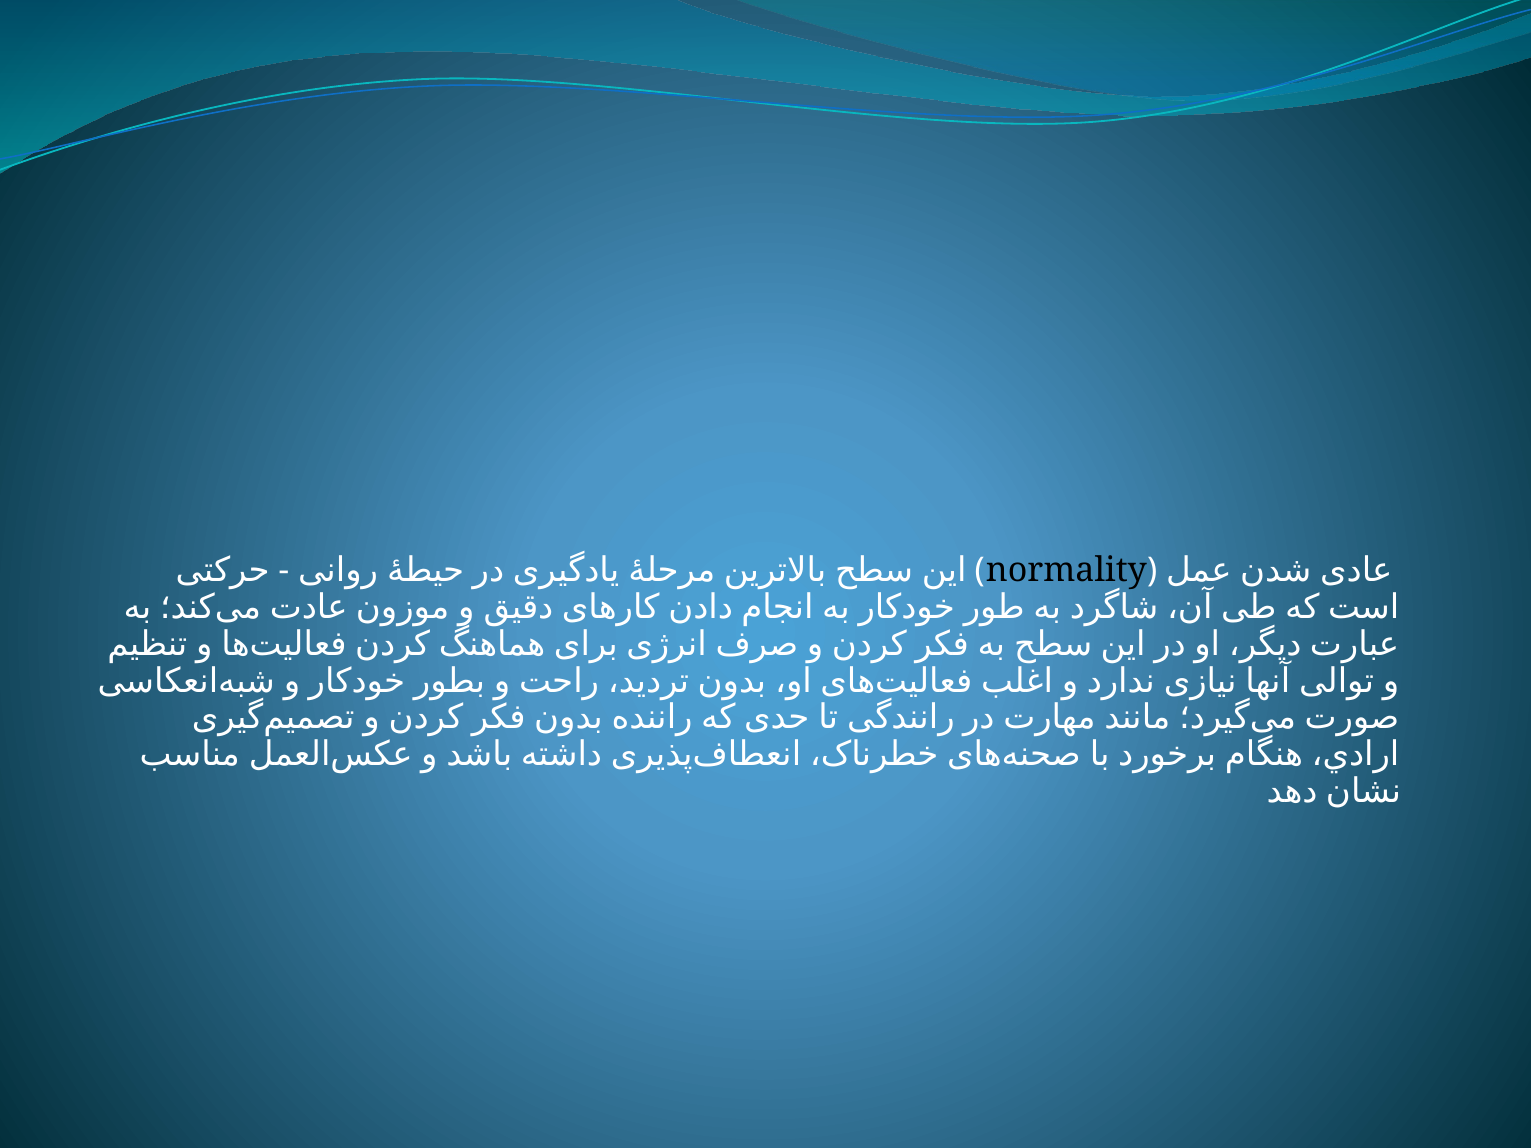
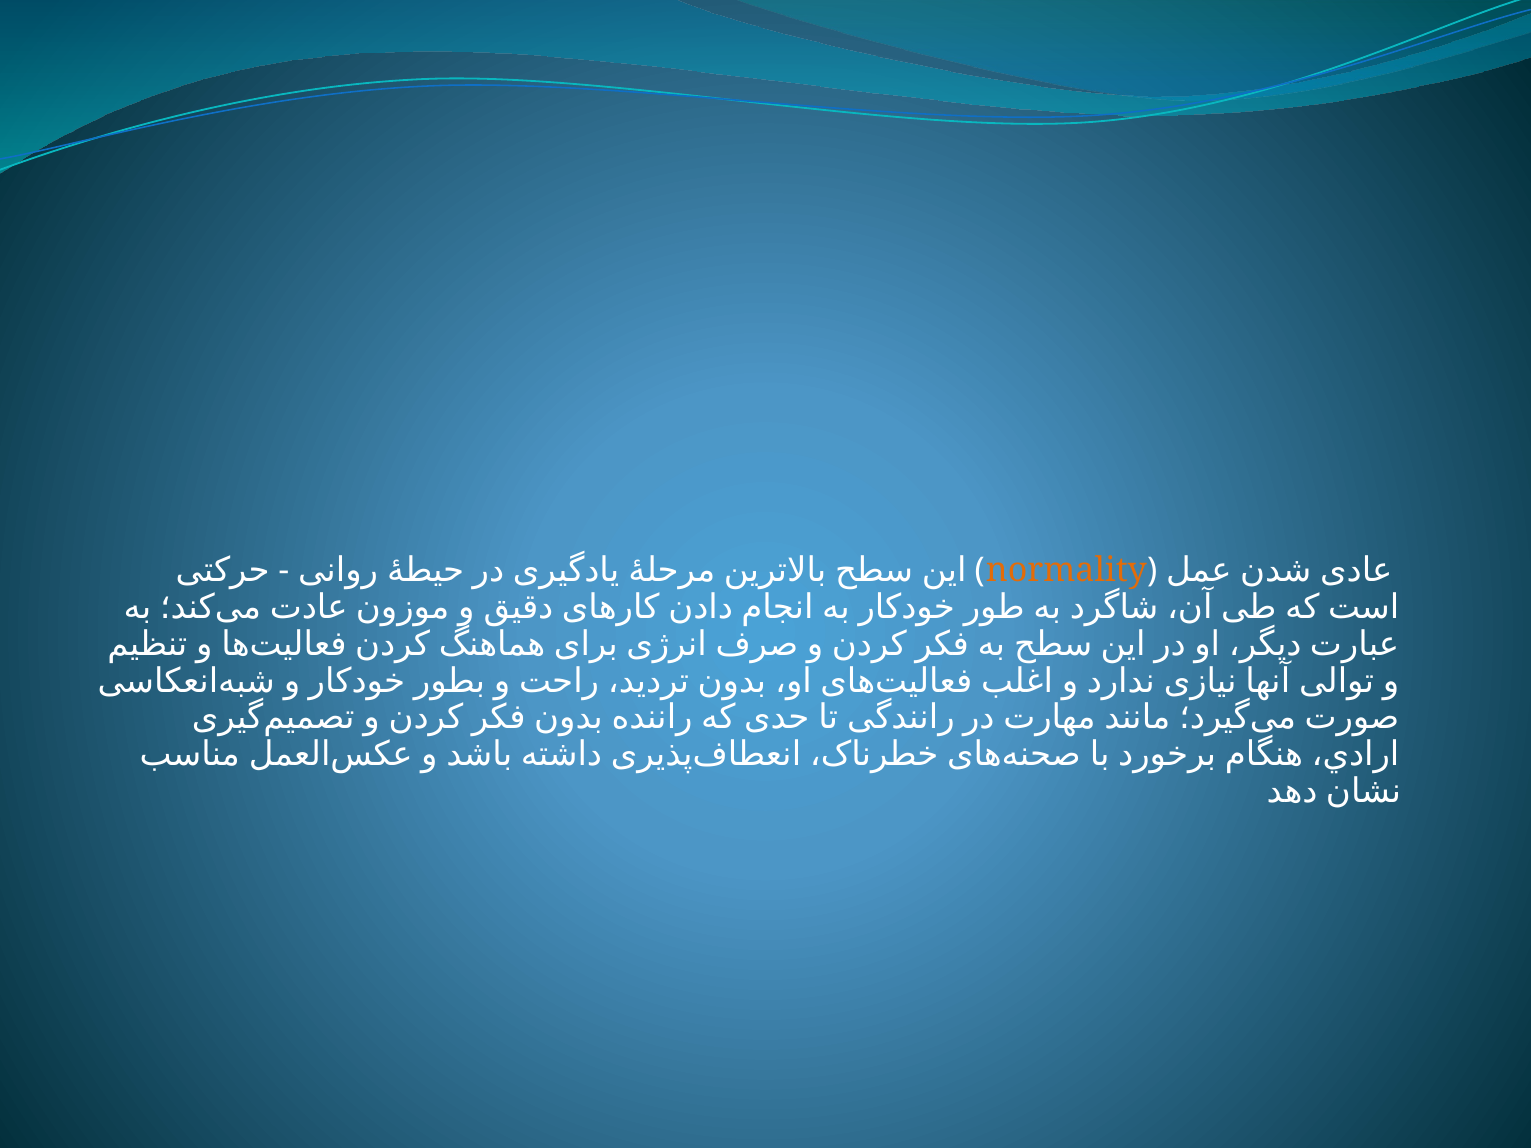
normality colour: black -> orange
